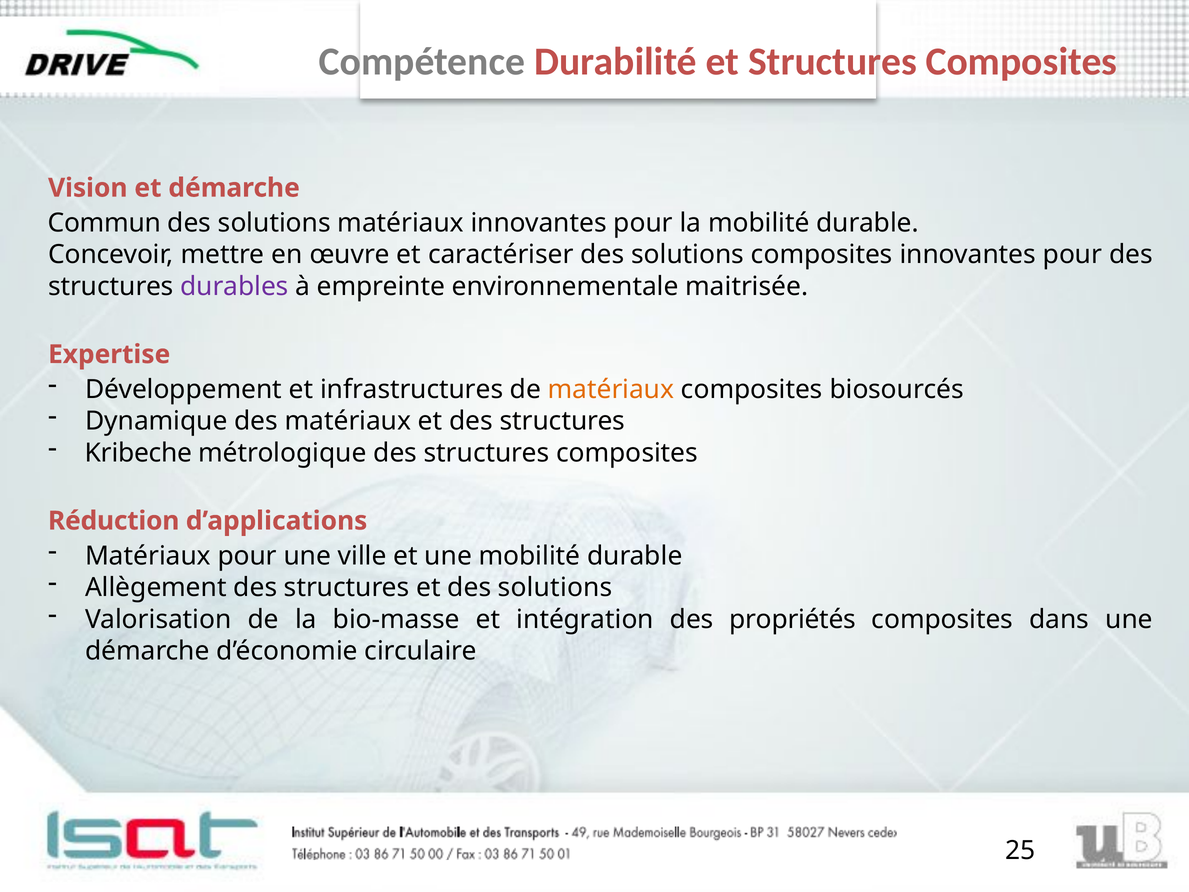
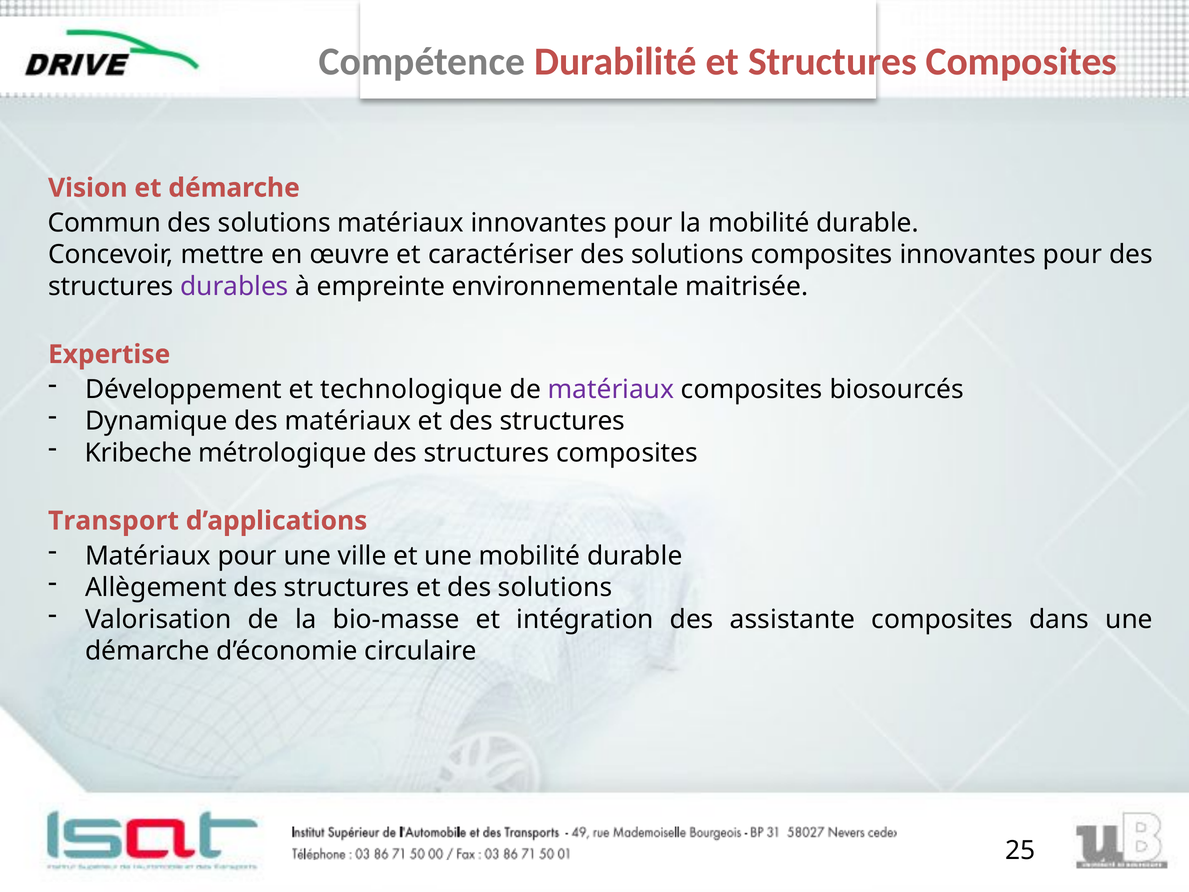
infrastructures: infrastructures -> technologique
matériaux at (611, 389) colour: orange -> purple
Réduction: Réduction -> Transport
propriétés: propriétés -> assistante
